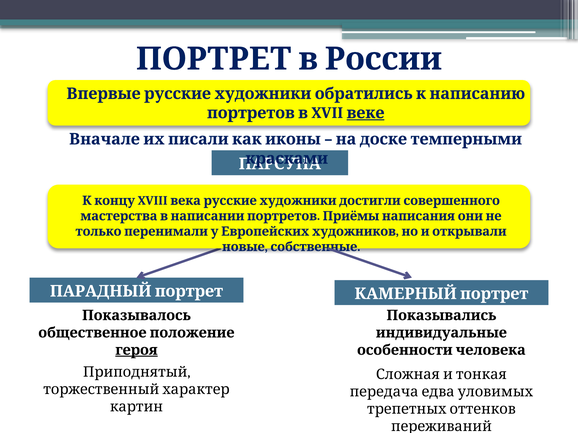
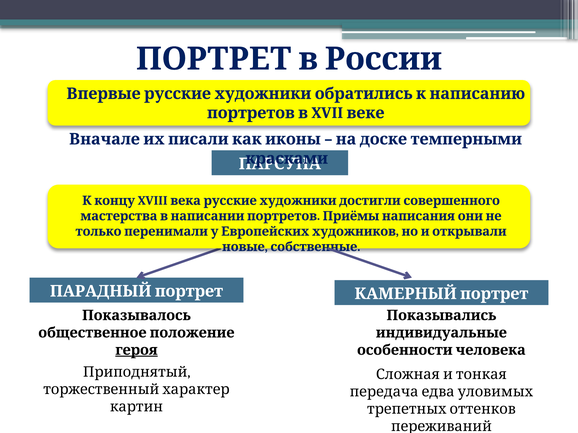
веке underline: present -> none
